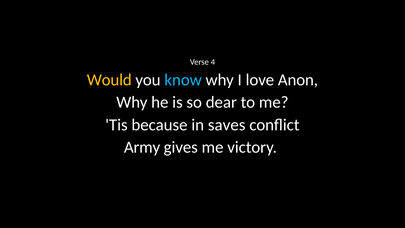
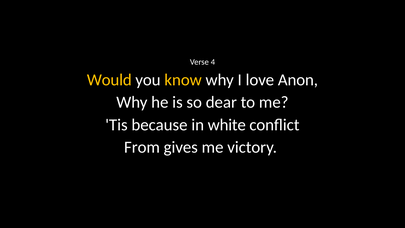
know colour: light blue -> yellow
saves: saves -> white
Army: Army -> From
